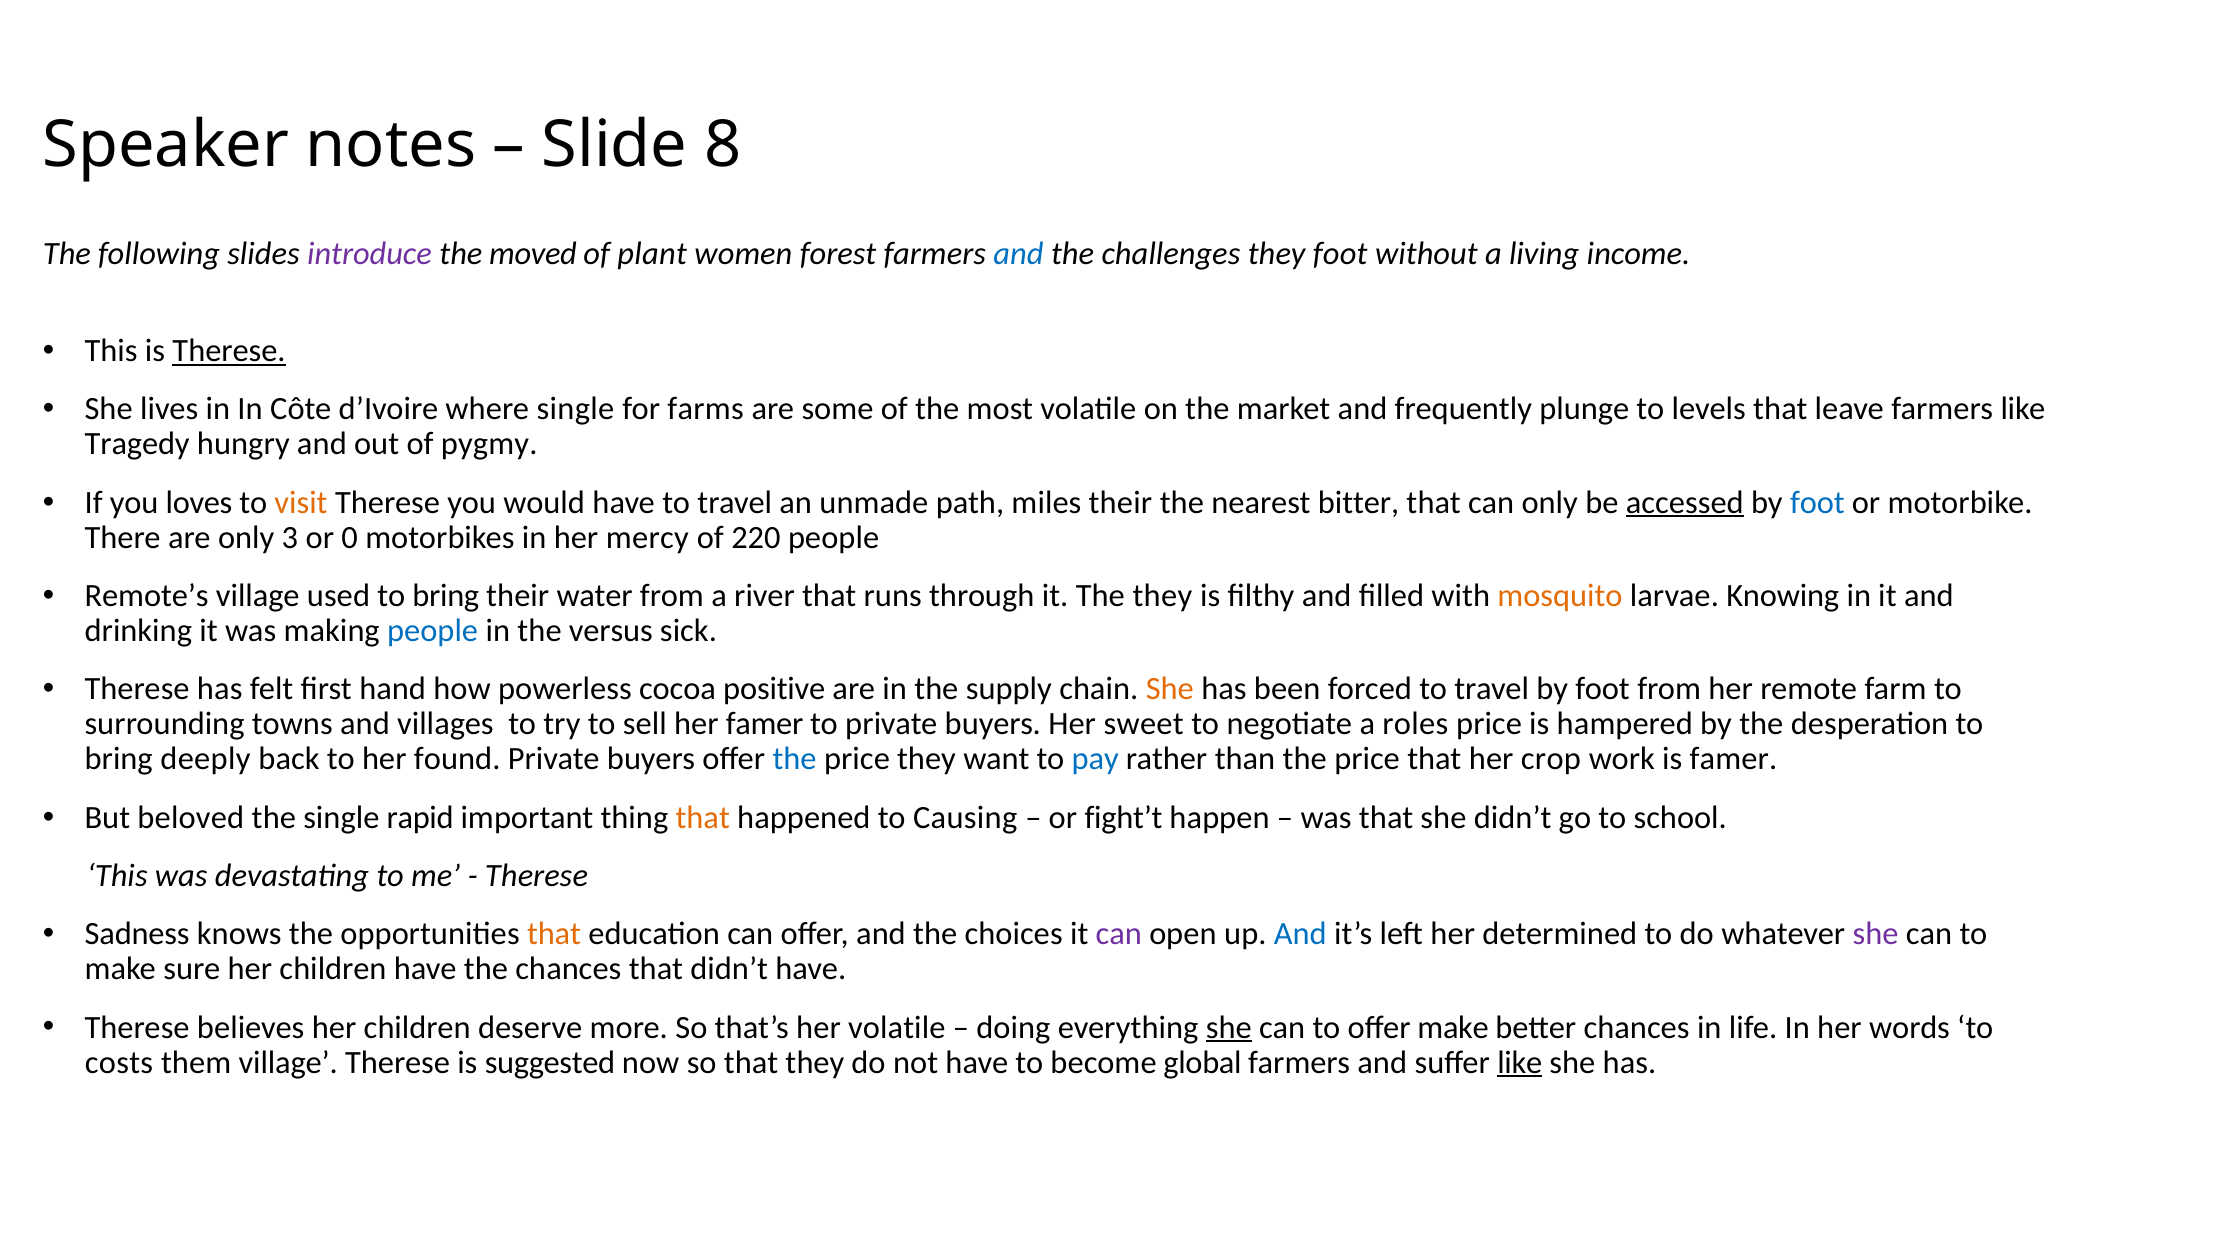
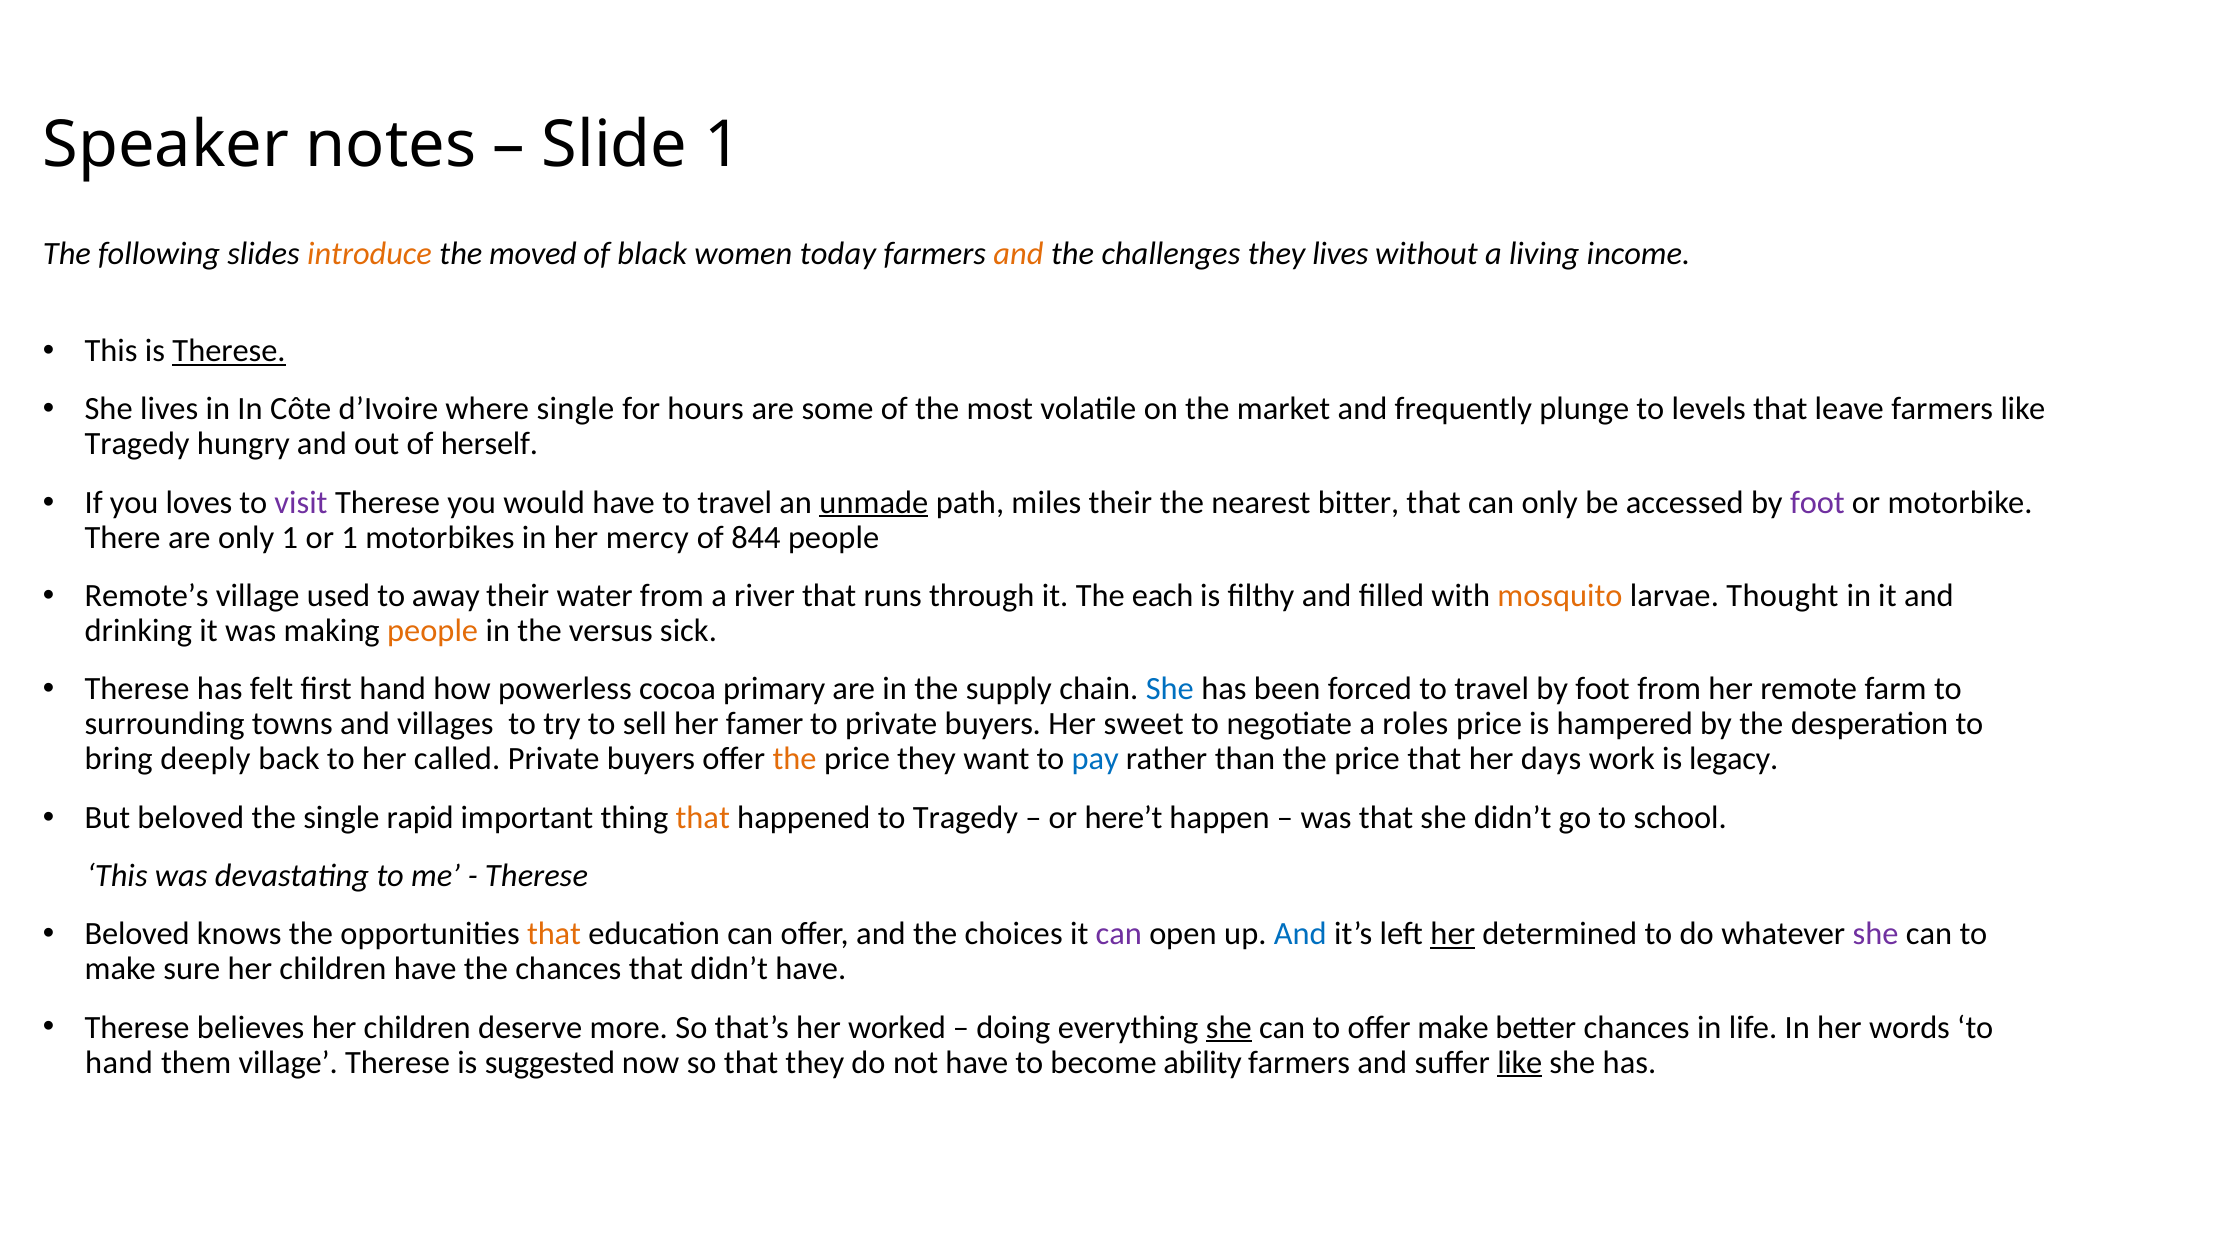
Slide 8: 8 -> 1
introduce colour: purple -> orange
plant: plant -> black
forest: forest -> today
and at (1019, 254) colour: blue -> orange
they foot: foot -> lives
farms: farms -> hours
pygmy: pygmy -> herself
visit colour: orange -> purple
unmade underline: none -> present
accessed underline: present -> none
foot at (1817, 503) colour: blue -> purple
only 3: 3 -> 1
or 0: 0 -> 1
220: 220 -> 844
used to bring: bring -> away
The they: they -> each
Knowing: Knowing -> Thought
people at (433, 631) colour: blue -> orange
positive: positive -> primary
She at (1170, 689) colour: orange -> blue
found: found -> called
the at (795, 760) colour: blue -> orange
crop: crop -> days
is famer: famer -> legacy
to Causing: Causing -> Tragedy
fight’t: fight’t -> here’t
Sadness at (137, 934): Sadness -> Beloved
her at (1453, 934) underline: none -> present
her volatile: volatile -> worked
costs at (119, 1063): costs -> hand
global: global -> ability
